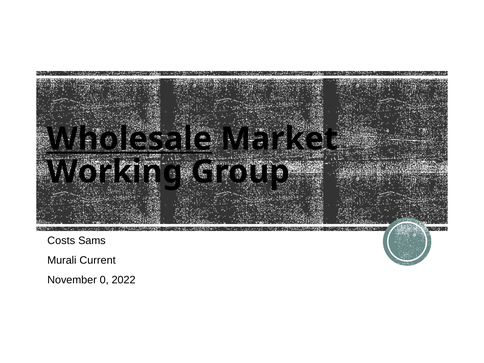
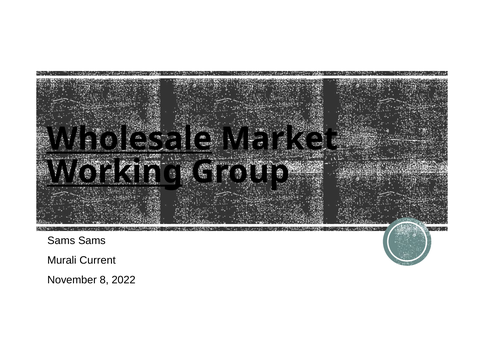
Working underline: none -> present
Costs at (61, 240): Costs -> Sams
0: 0 -> 8
